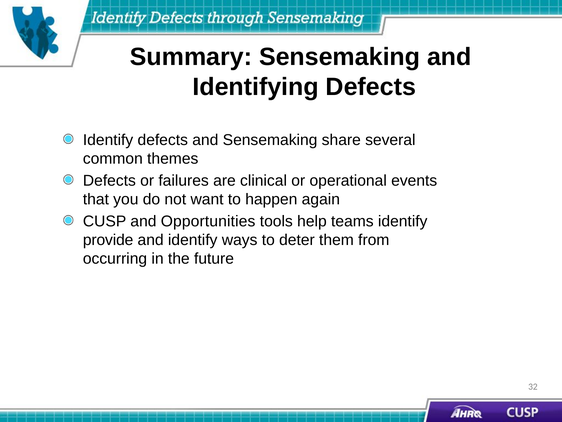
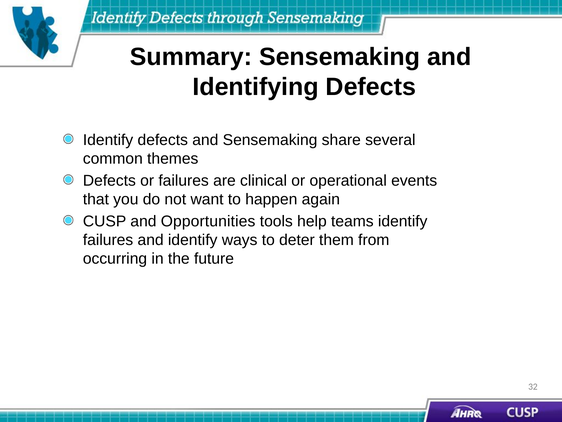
provide at (108, 240): provide -> failures
